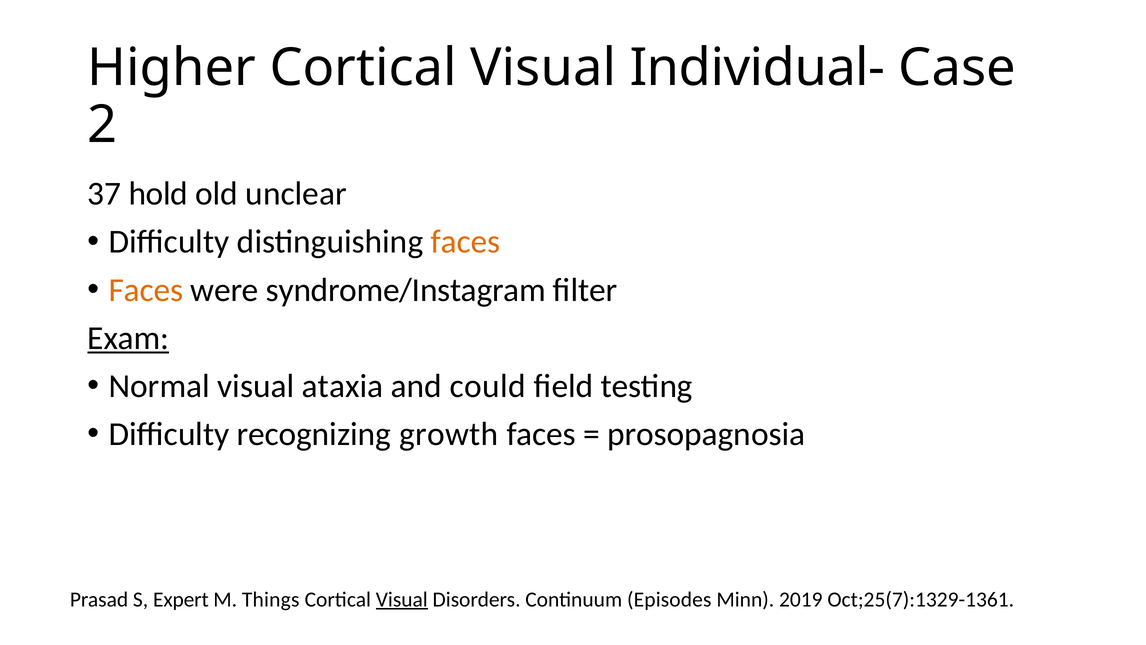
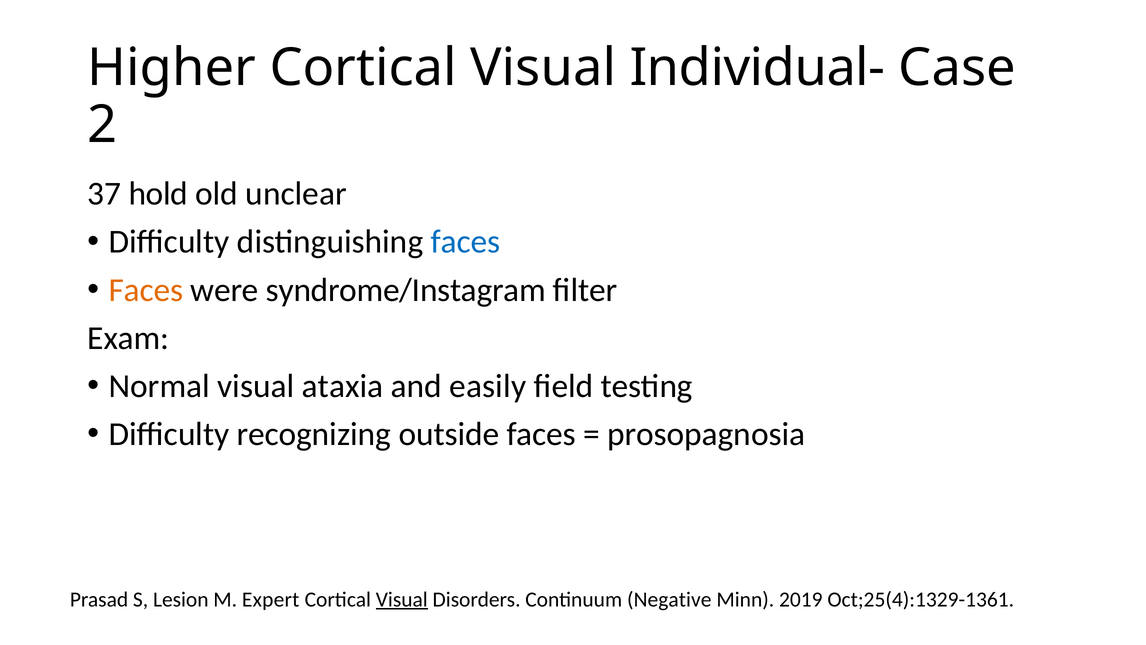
faces at (465, 242) colour: orange -> blue
Exam underline: present -> none
could: could -> easily
growth: growth -> outside
Expert: Expert -> Lesion
Things: Things -> Expert
Episodes: Episodes -> Negative
Oct;25(7):1329-1361: Oct;25(7):1329-1361 -> Oct;25(4):1329-1361
